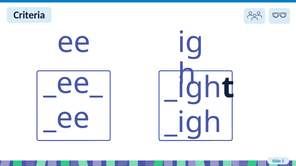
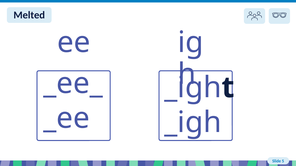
Criteria: Criteria -> Melted
